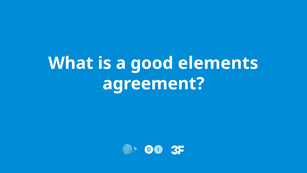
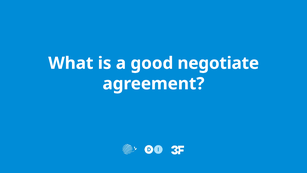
elements: elements -> negotiate
